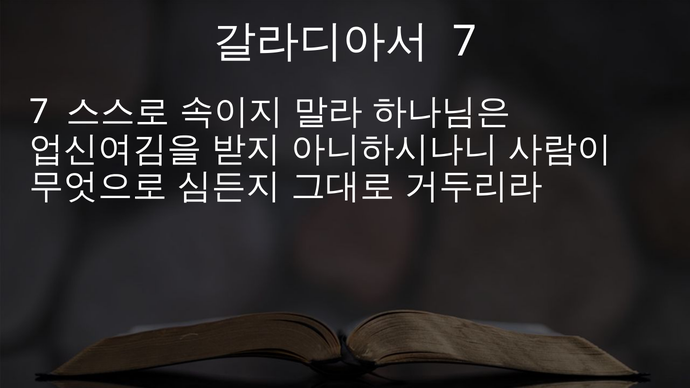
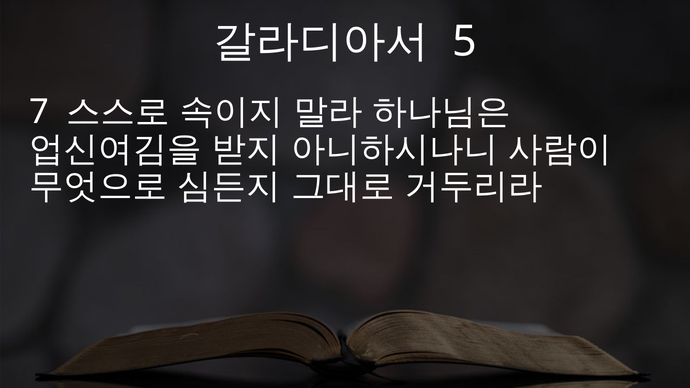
7 at (464, 42): 7 -> 5
